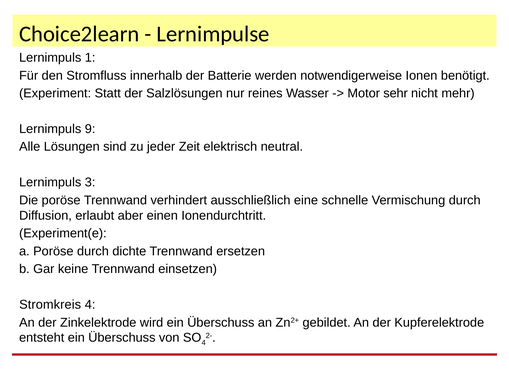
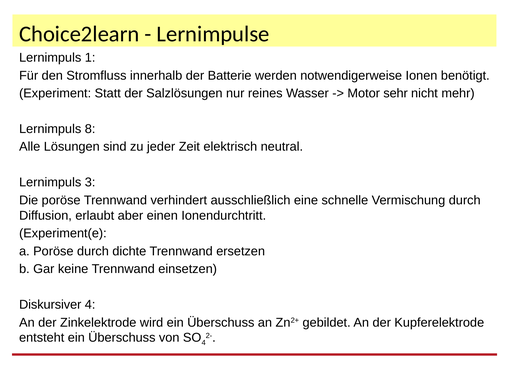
9: 9 -> 8
Stromkreis: Stromkreis -> Diskursiver
